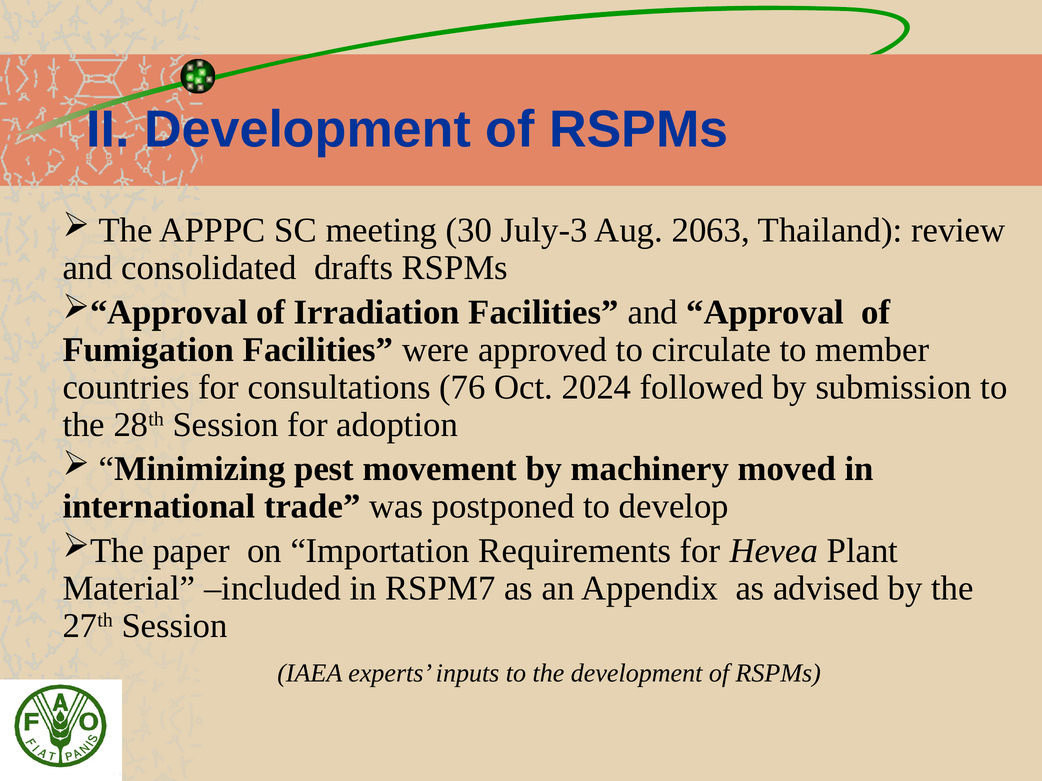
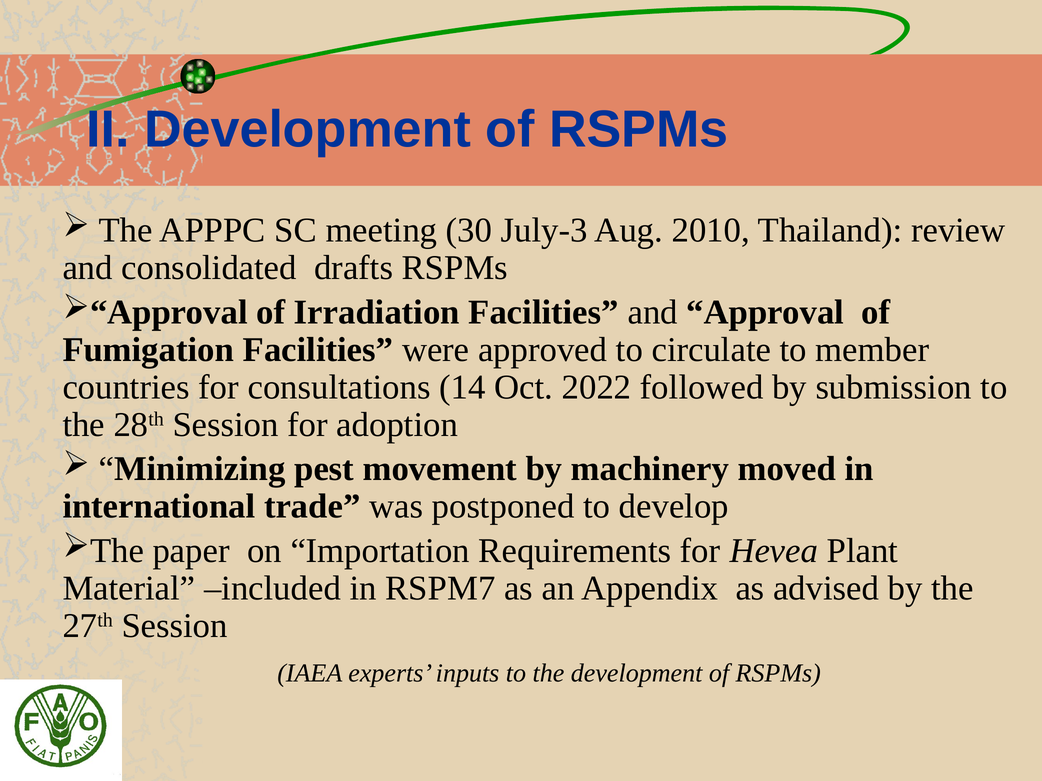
2063: 2063 -> 2010
76: 76 -> 14
2024: 2024 -> 2022
